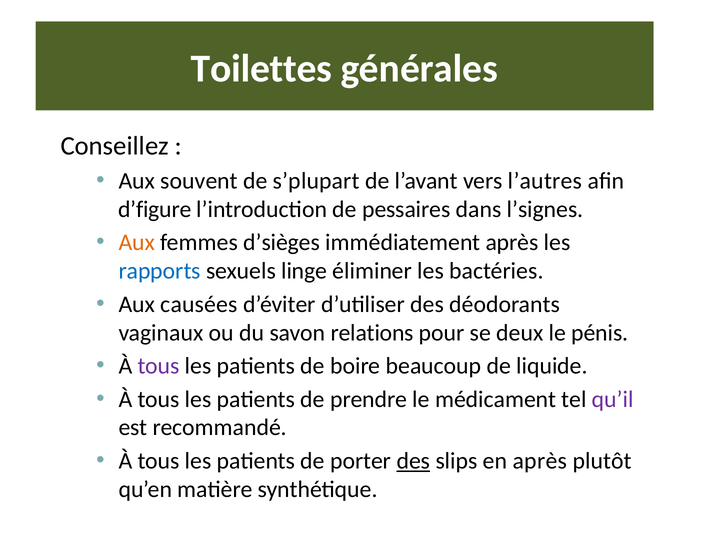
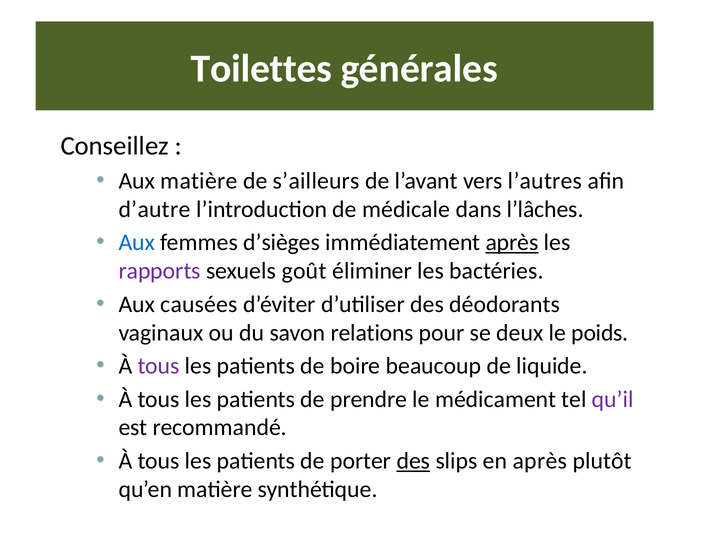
Aux souvent: souvent -> matière
s’plupart: s’plupart -> s’ailleurs
d’figure: d’figure -> d’autre
pessaires: pessaires -> médicale
l’signes: l’signes -> l’lâches
Aux at (137, 243) colour: orange -> blue
après at (512, 243) underline: none -> present
rapports colour: blue -> purple
linge: linge -> goût
pénis: pénis -> poids
